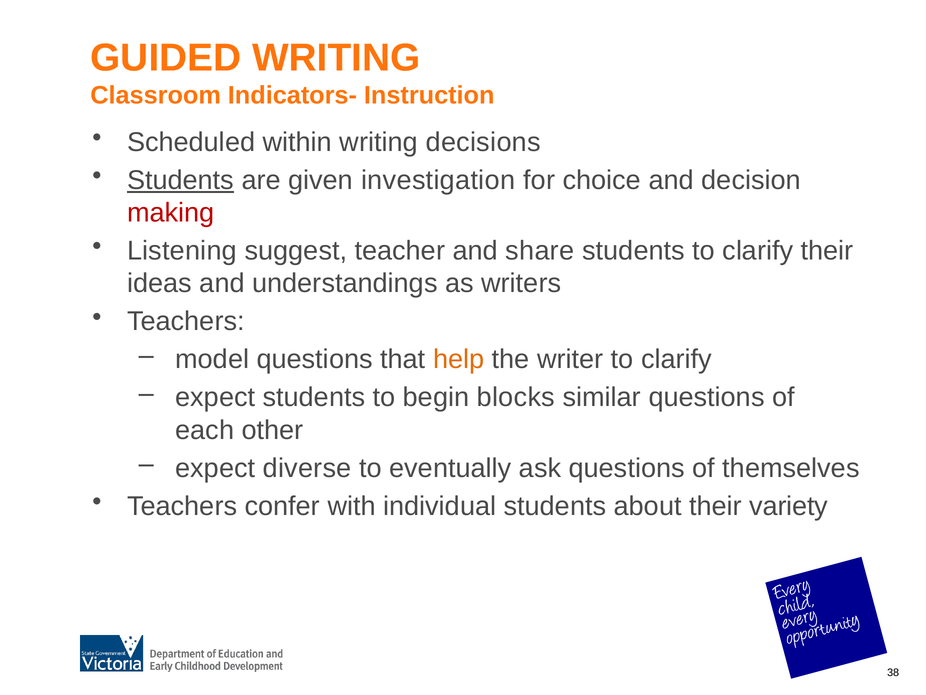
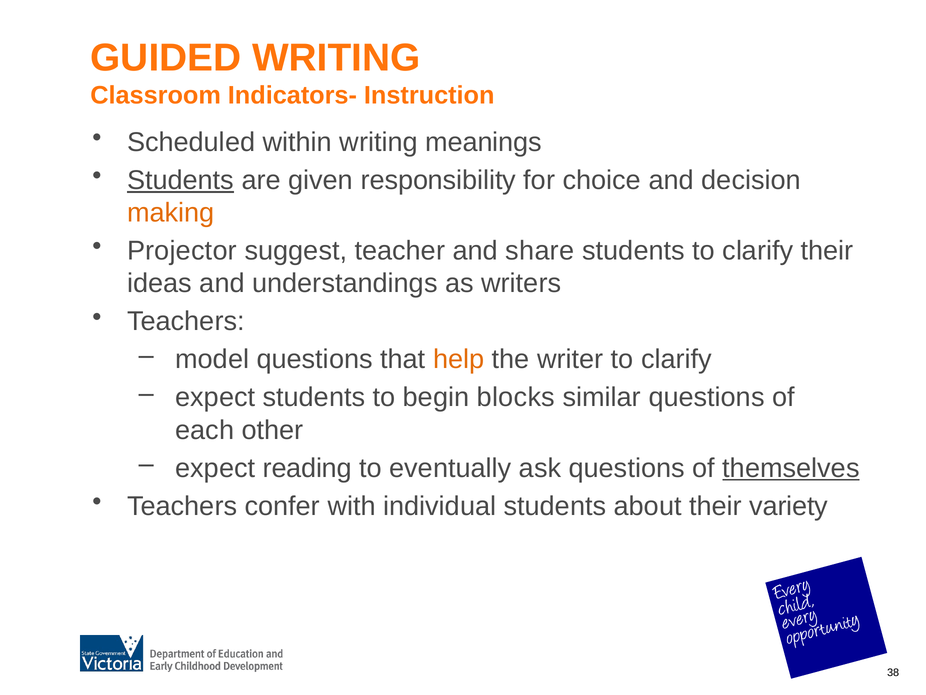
decisions: decisions -> meanings
investigation: investigation -> responsibility
making colour: red -> orange
Listening: Listening -> Projector
diverse: diverse -> reading
themselves underline: none -> present
